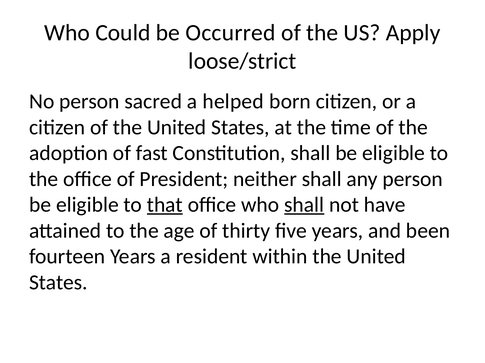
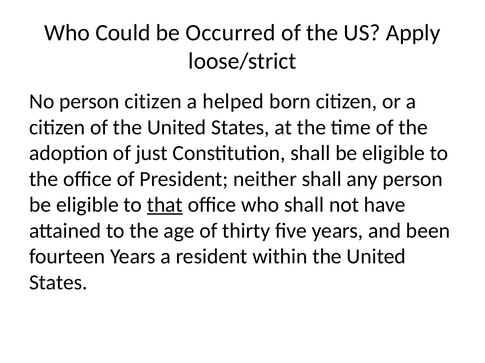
person sacred: sacred -> citizen
fast: fast -> just
shall at (304, 205) underline: present -> none
